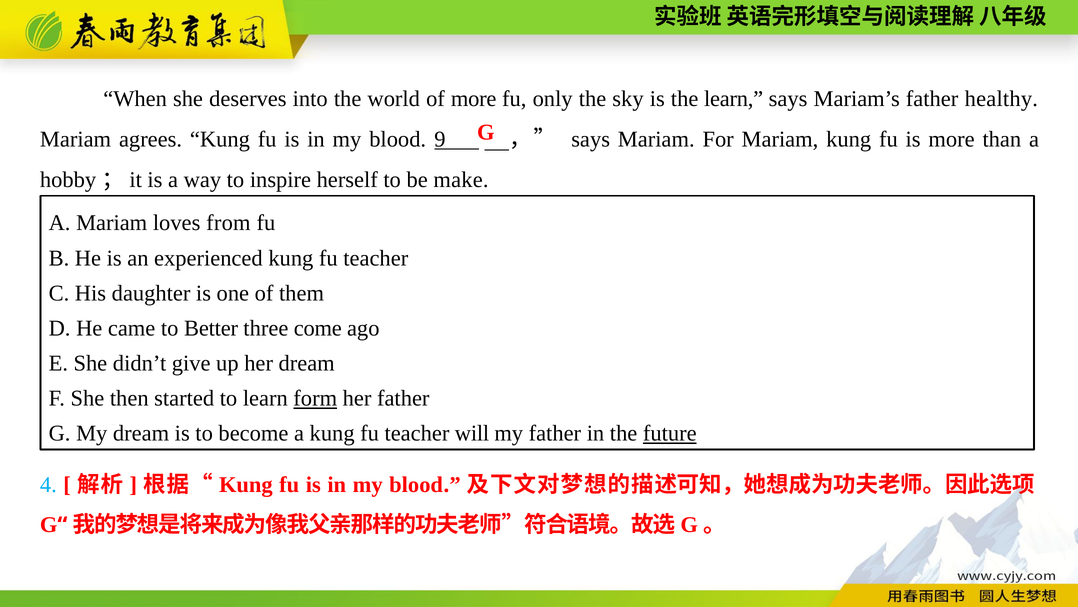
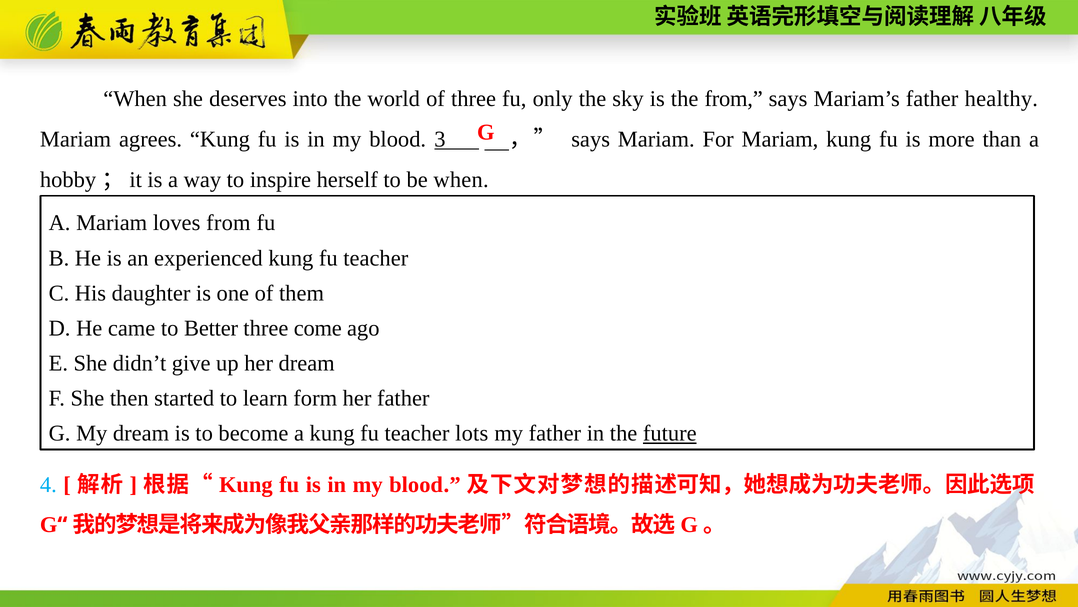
of more: more -> three
the learn: learn -> from
9: 9 -> 3
be make: make -> when
form underline: present -> none
will: will -> lots
